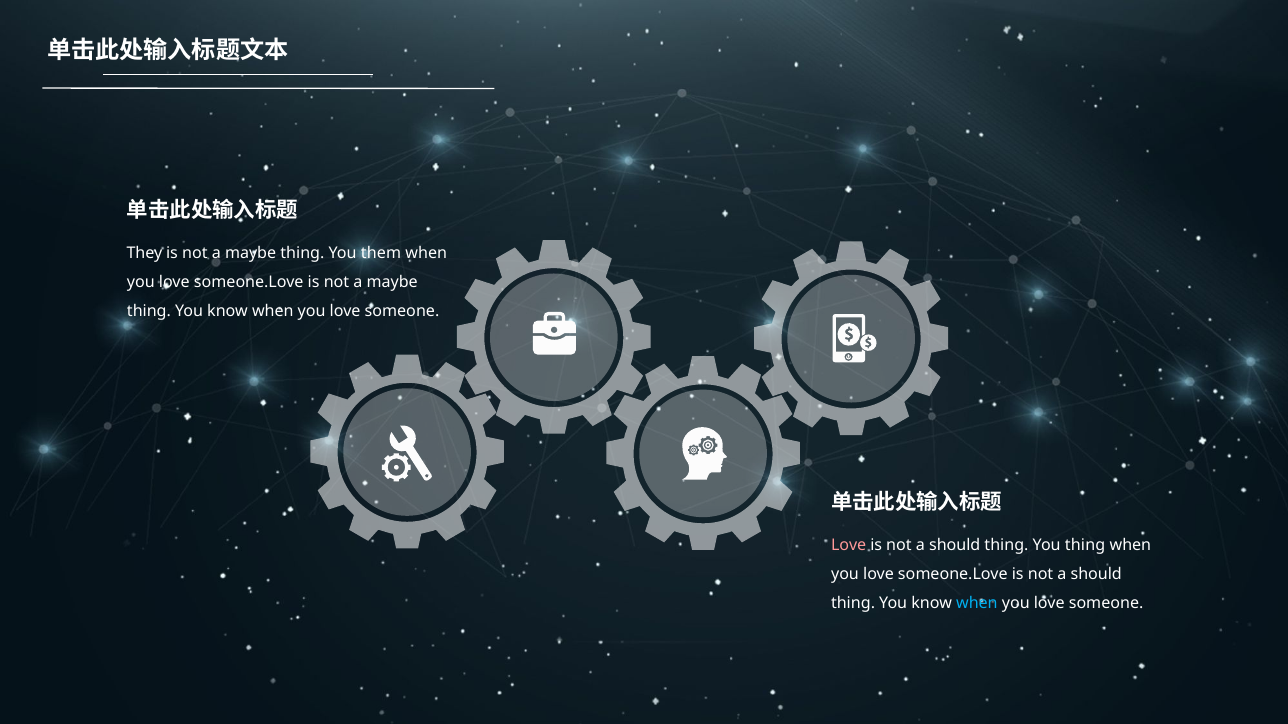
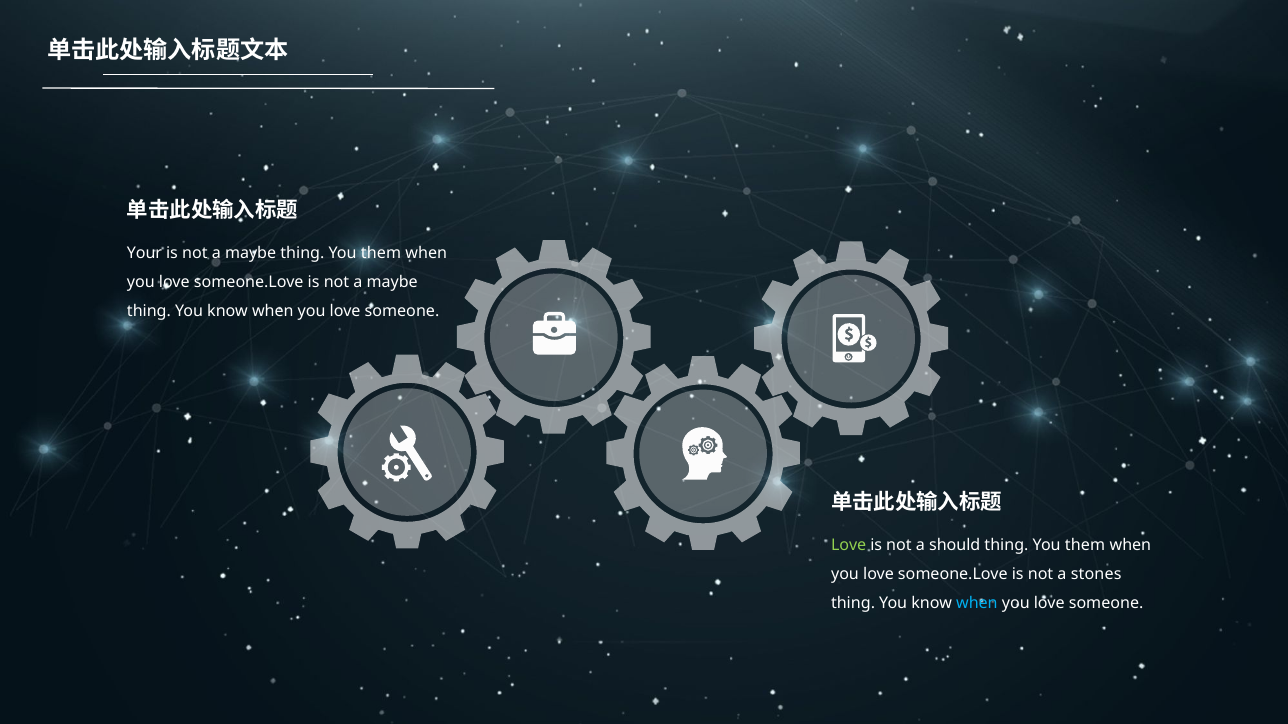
They: They -> Your
Love at (849, 546) colour: pink -> light green
thing at (1085, 546): thing -> them
should at (1096, 575): should -> stones
